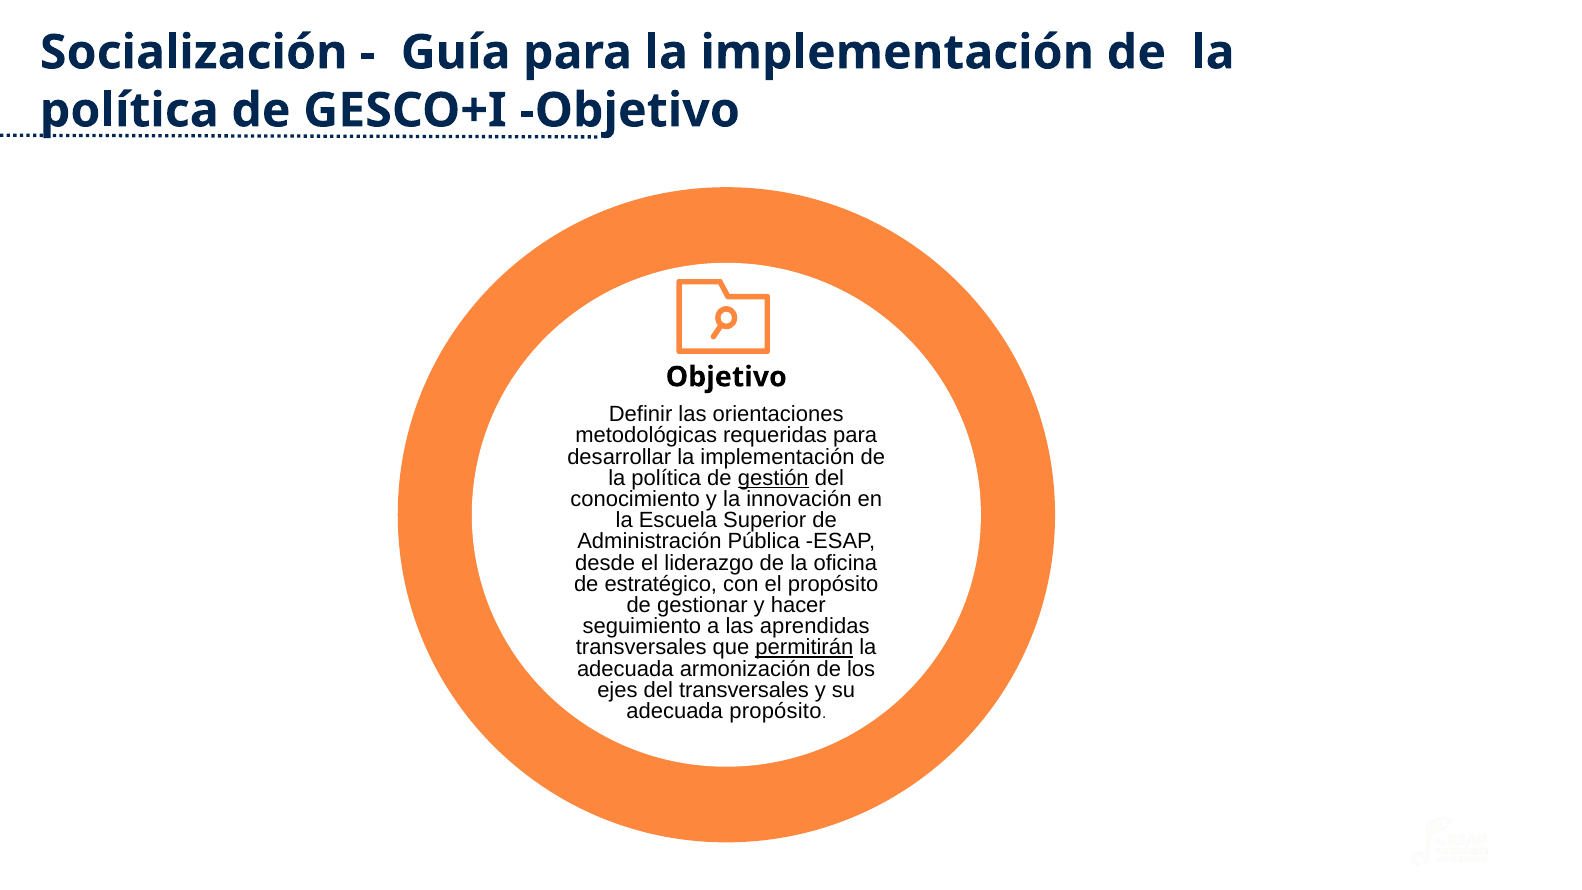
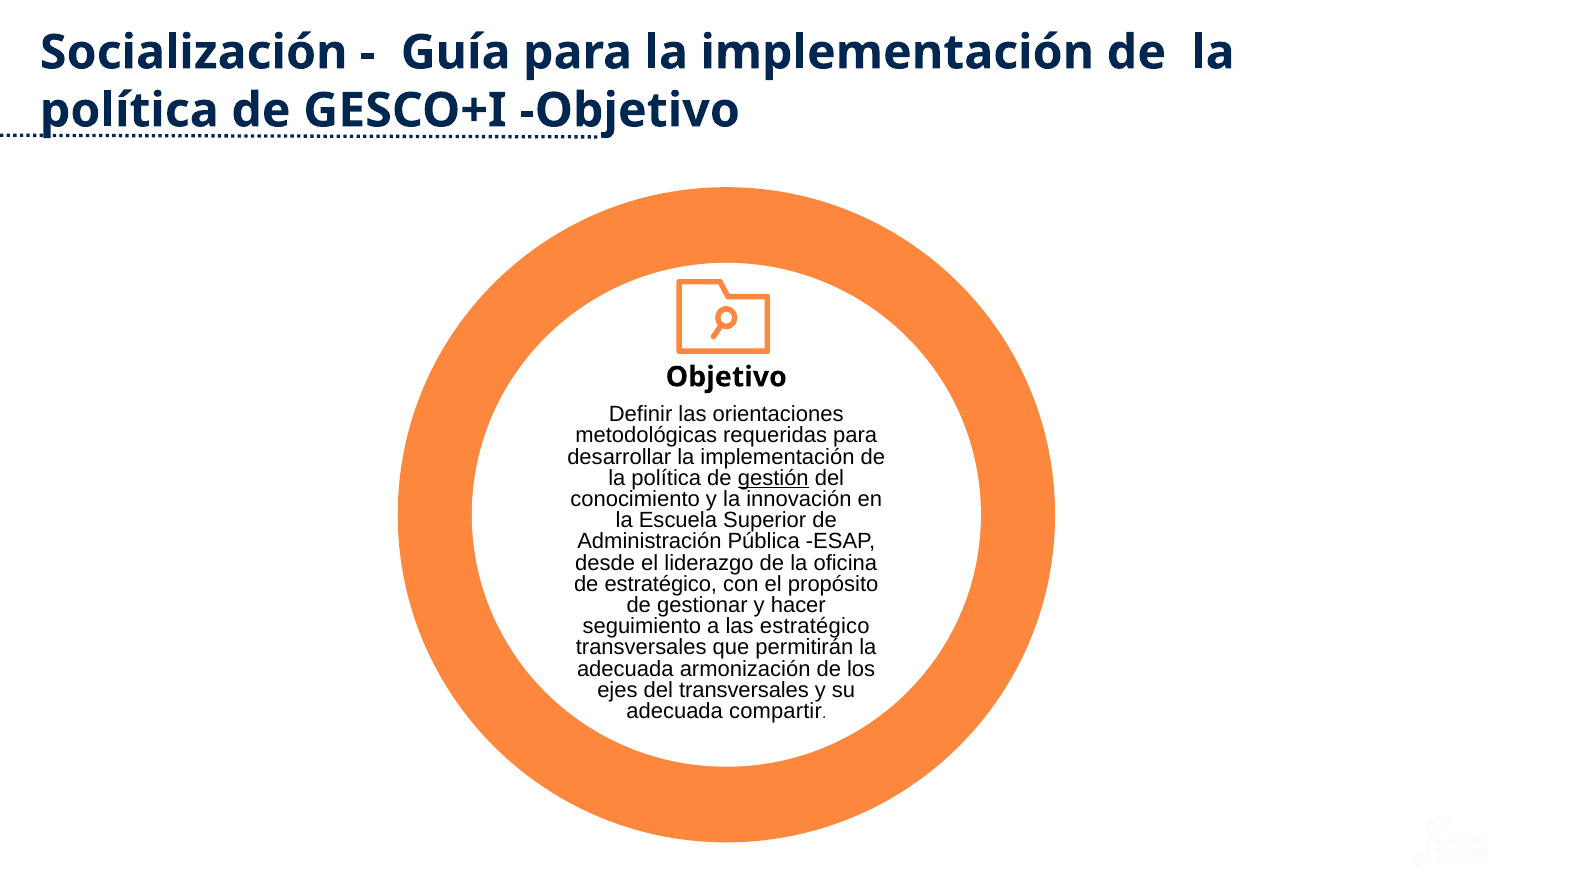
las aprendidas: aprendidas -> estratégico
permitirán underline: present -> none
adecuada propósito: propósito -> compartir
